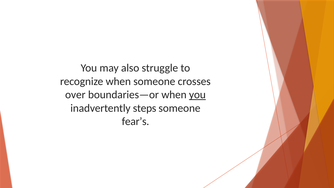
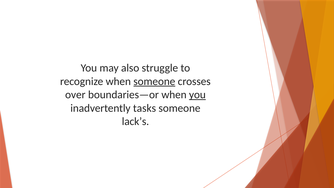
someone at (154, 81) underline: none -> present
steps: steps -> tasks
fear’s: fear’s -> lack’s
